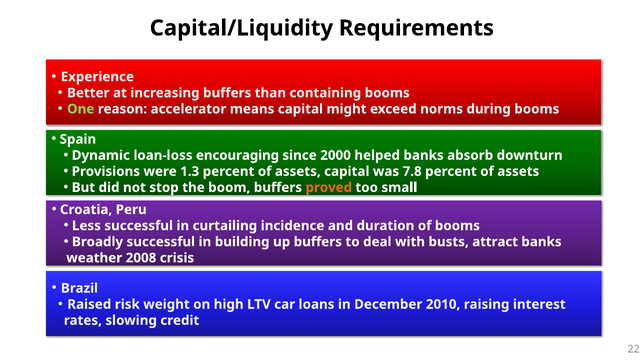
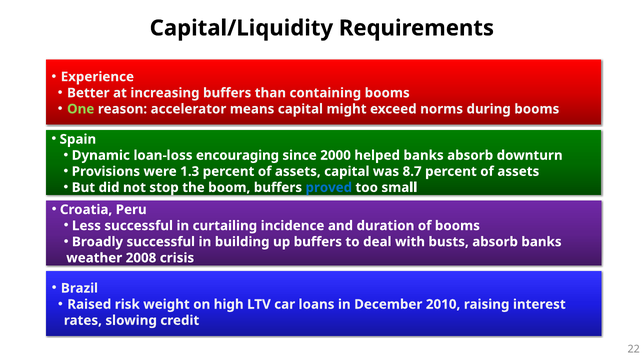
7.8: 7.8 -> 8.7
proved colour: orange -> blue
busts attract: attract -> absorb
